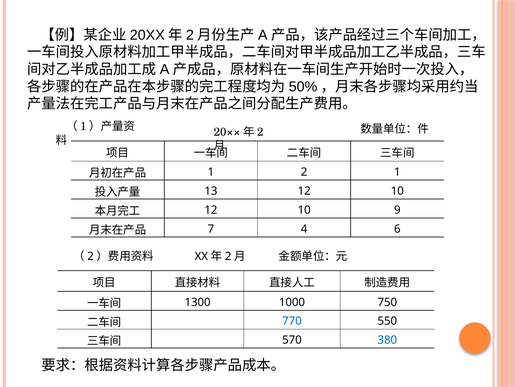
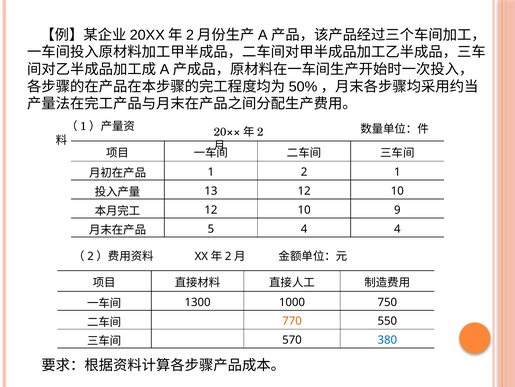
7: 7 -> 5
4 6: 6 -> 4
770 colour: blue -> orange
